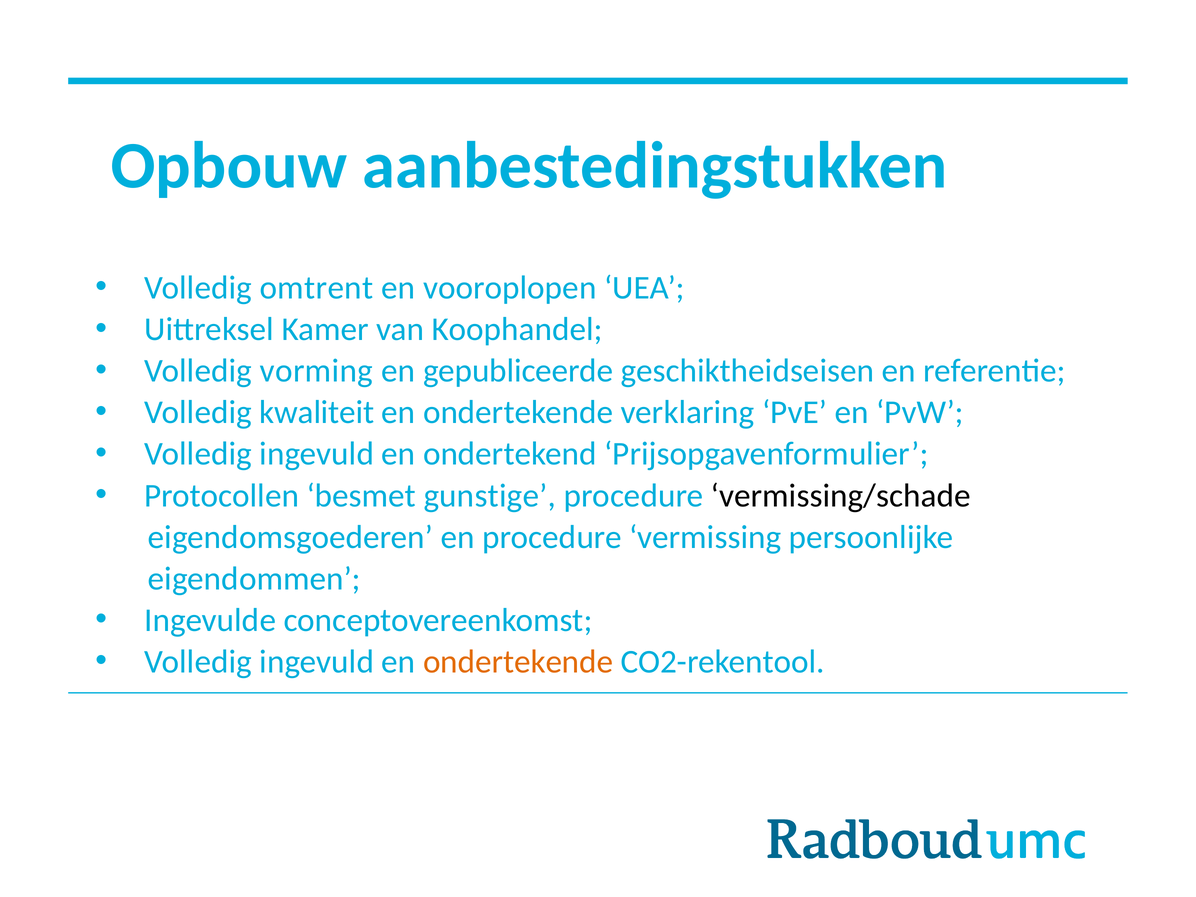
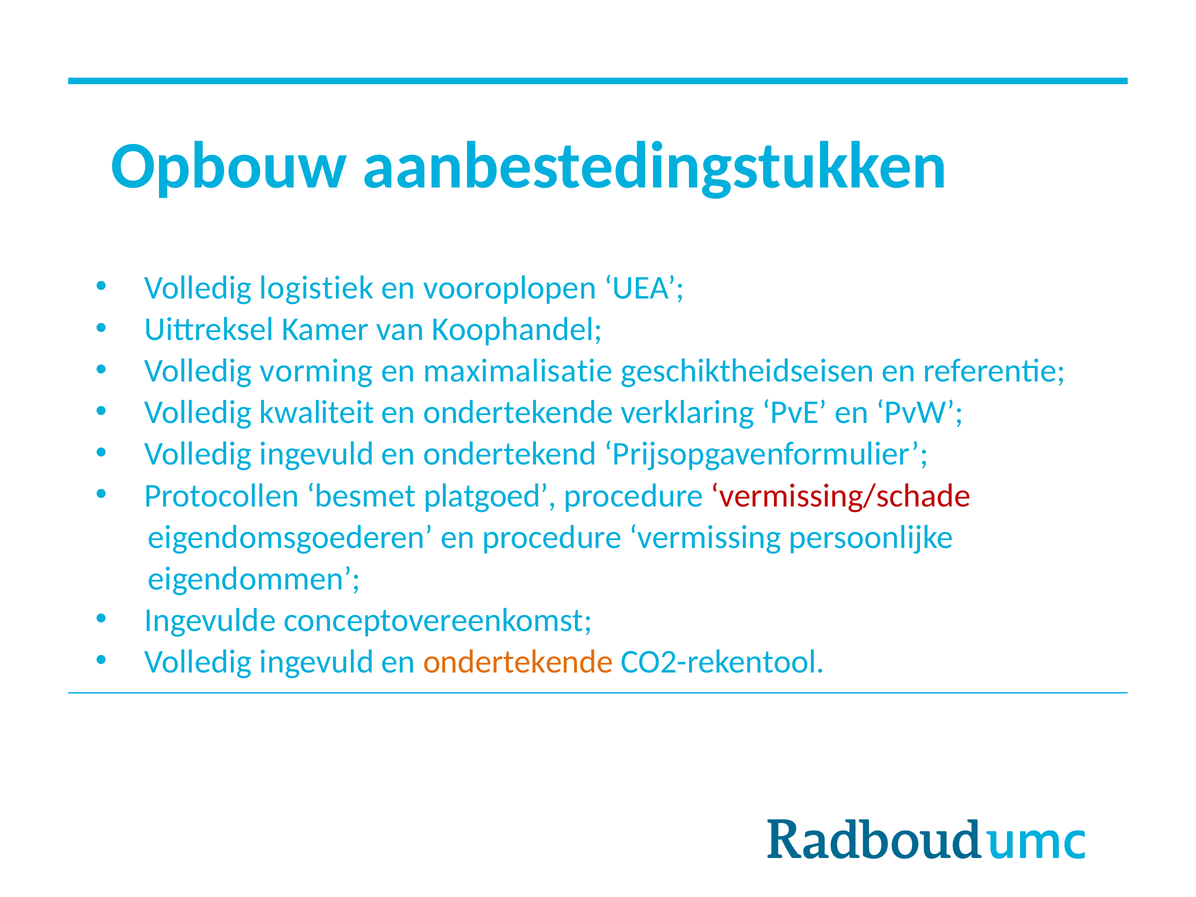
omtrent: omtrent -> logistiek
gepubliceerde: gepubliceerde -> maximalisatie
gunstige: gunstige -> platgoed
vermissing/schade colour: black -> red
